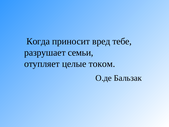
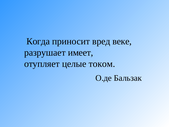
тебе: тебе -> веке
семьи: семьи -> имеет
